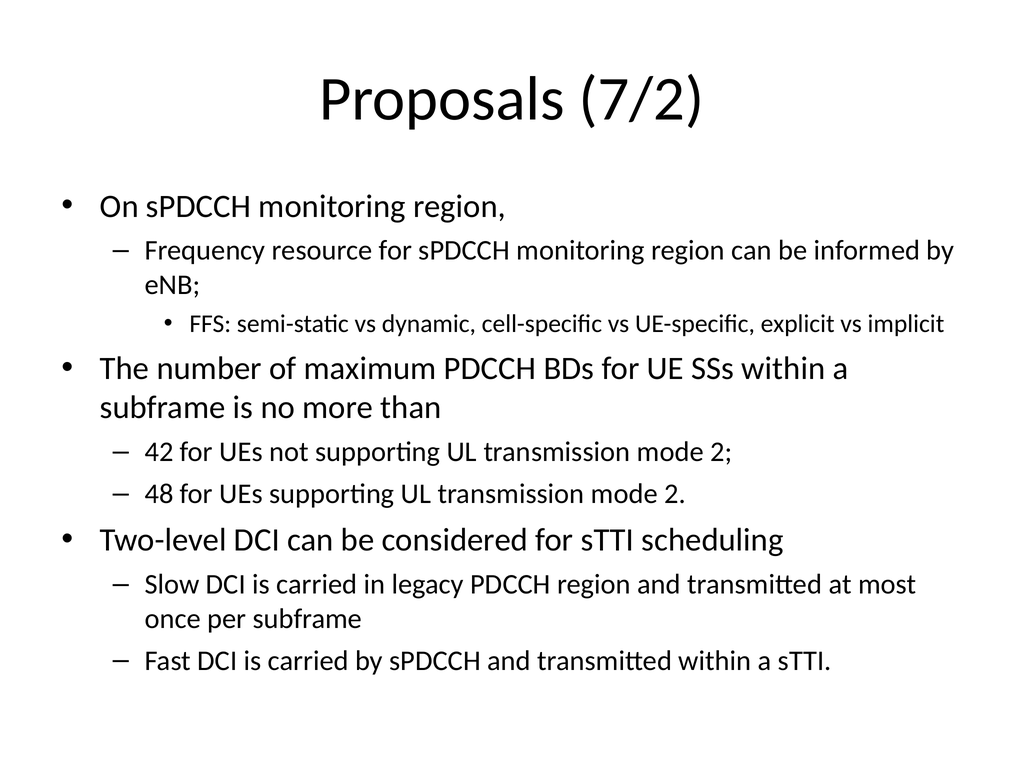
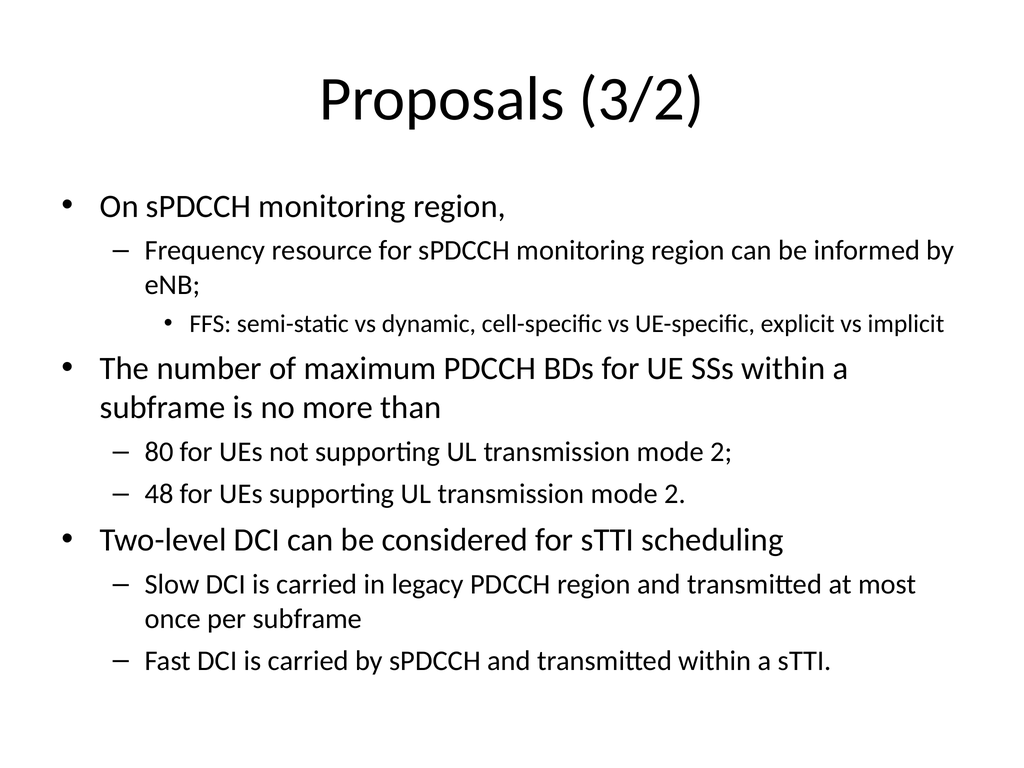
7/2: 7/2 -> 3/2
42: 42 -> 80
